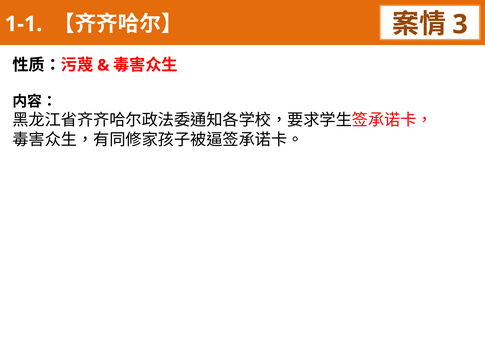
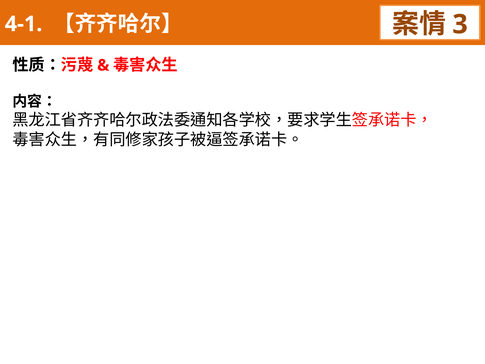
1-1: 1-1 -> 4-1
